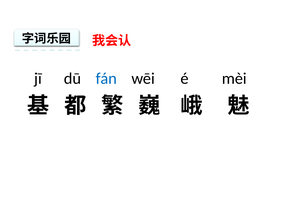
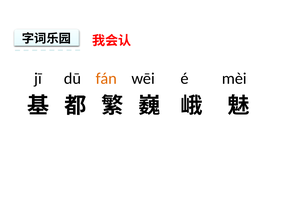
fán colour: blue -> orange
